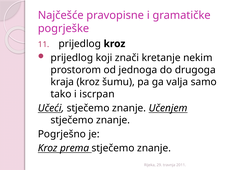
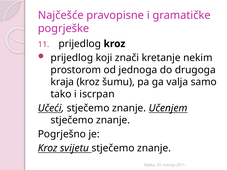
prema: prema -> svijetu
